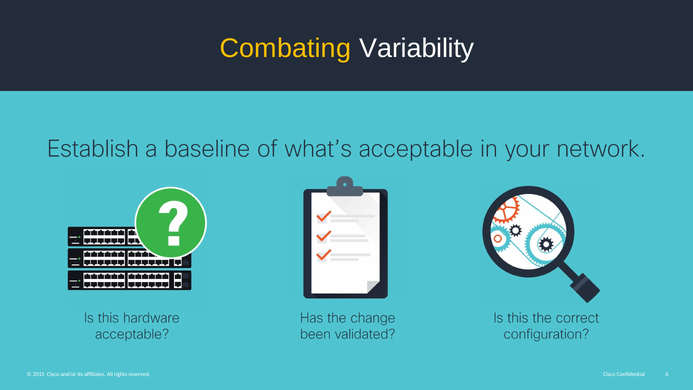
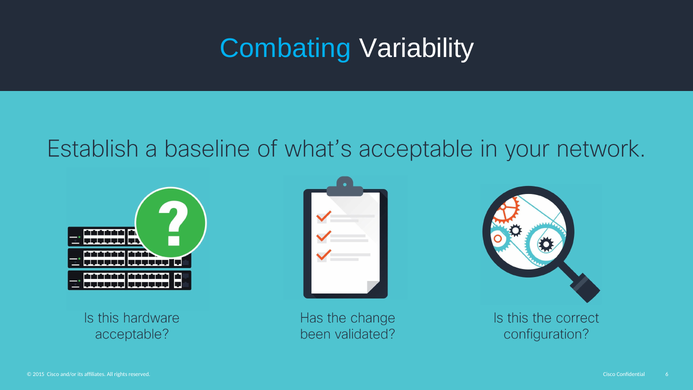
Combating colour: yellow -> light blue
